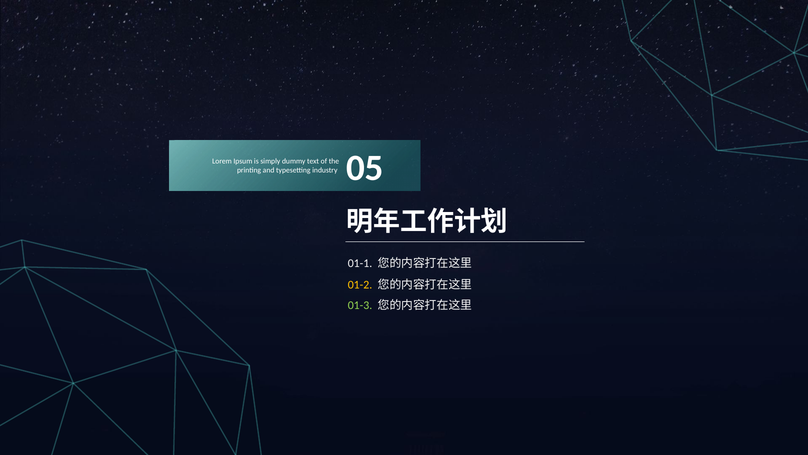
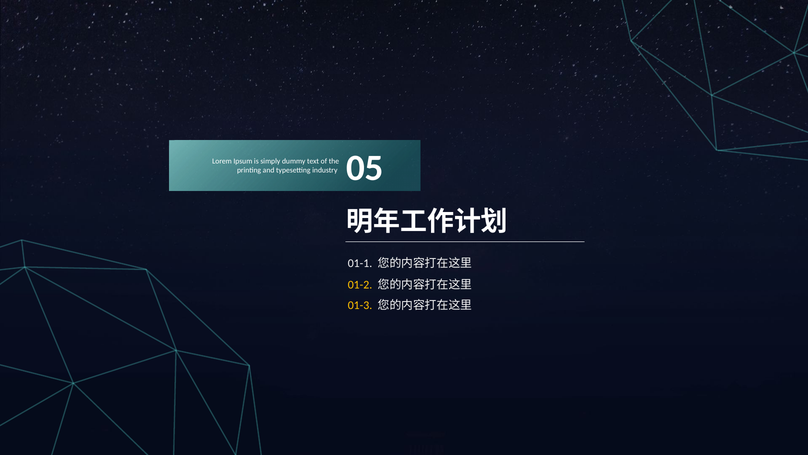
01-3 colour: light green -> yellow
